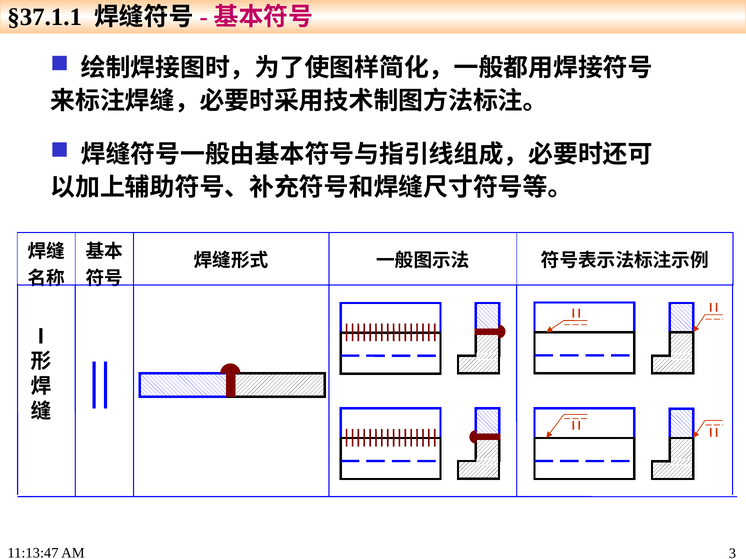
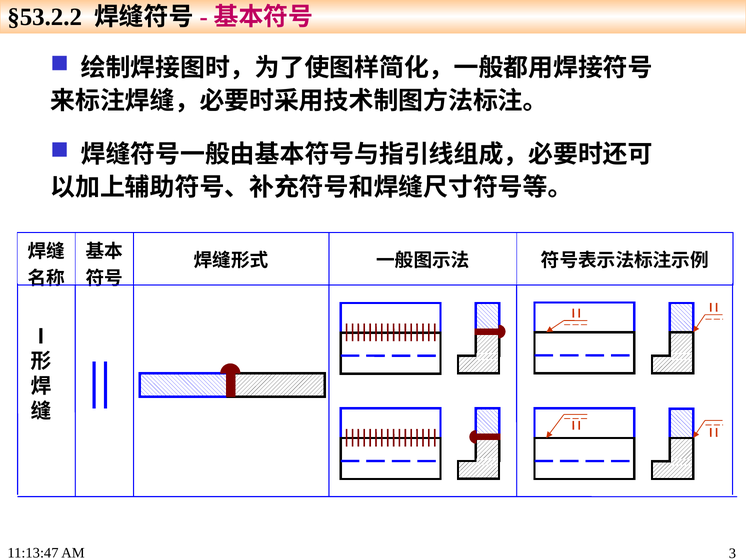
§37.1.1: §37.1.1 -> §53.2.2
